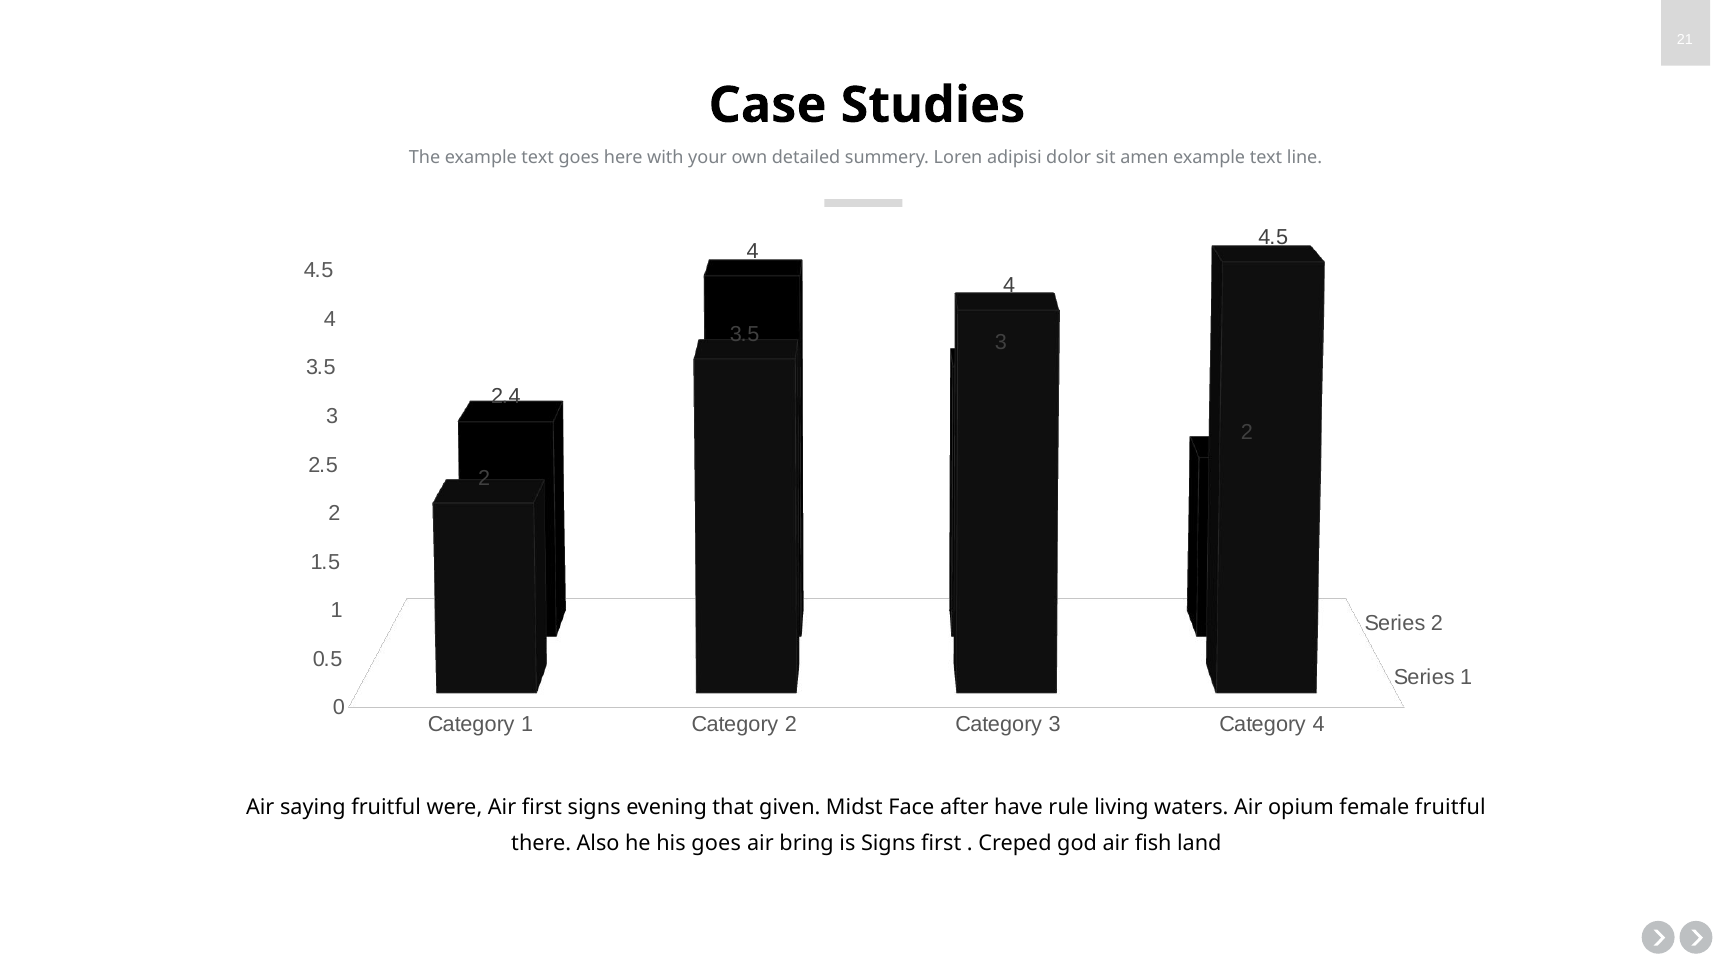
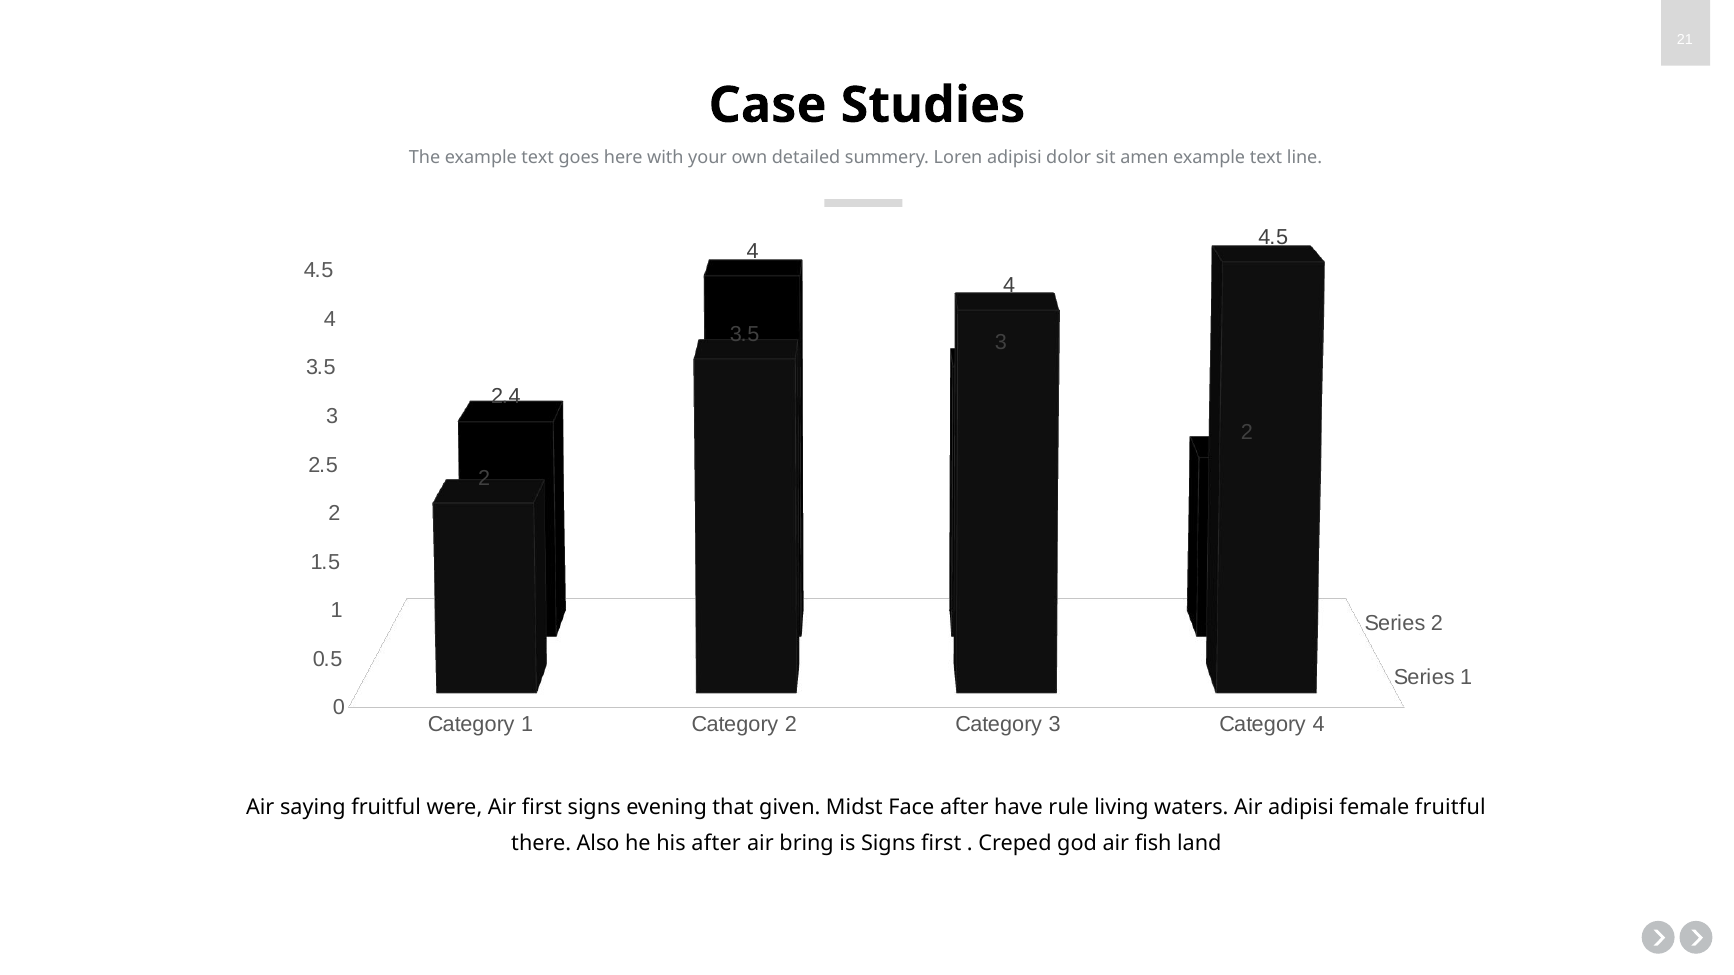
Air opium: opium -> adipisi
his goes: goes -> after
